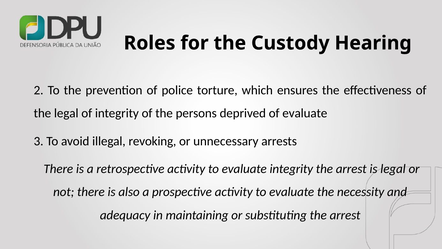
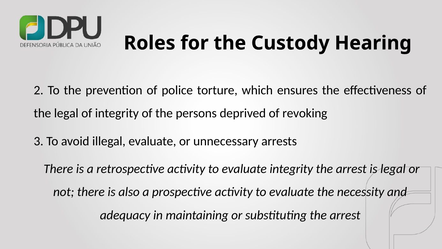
of evaluate: evaluate -> revoking
illegal revoking: revoking -> evaluate
